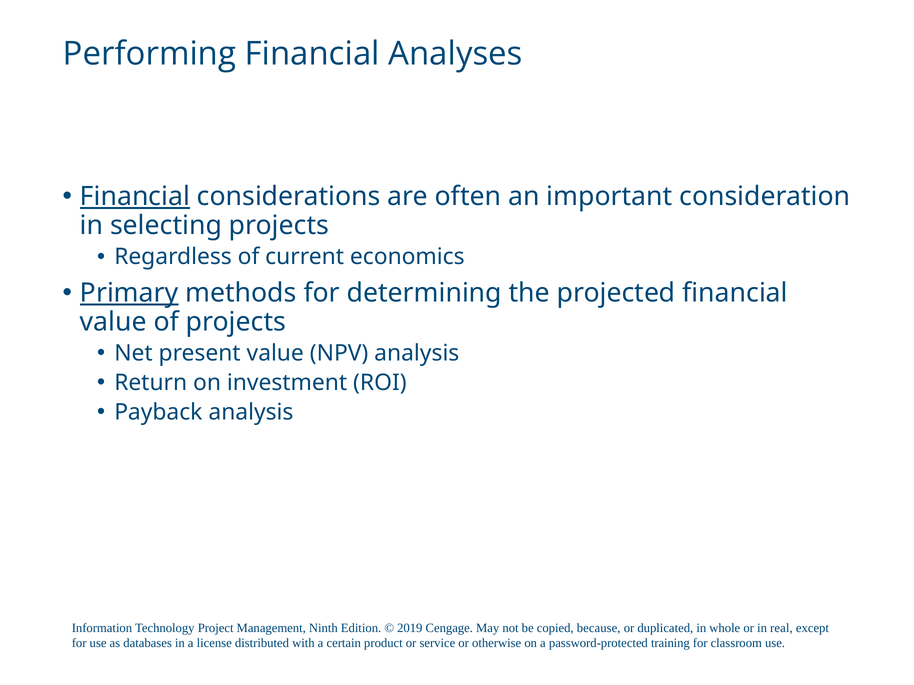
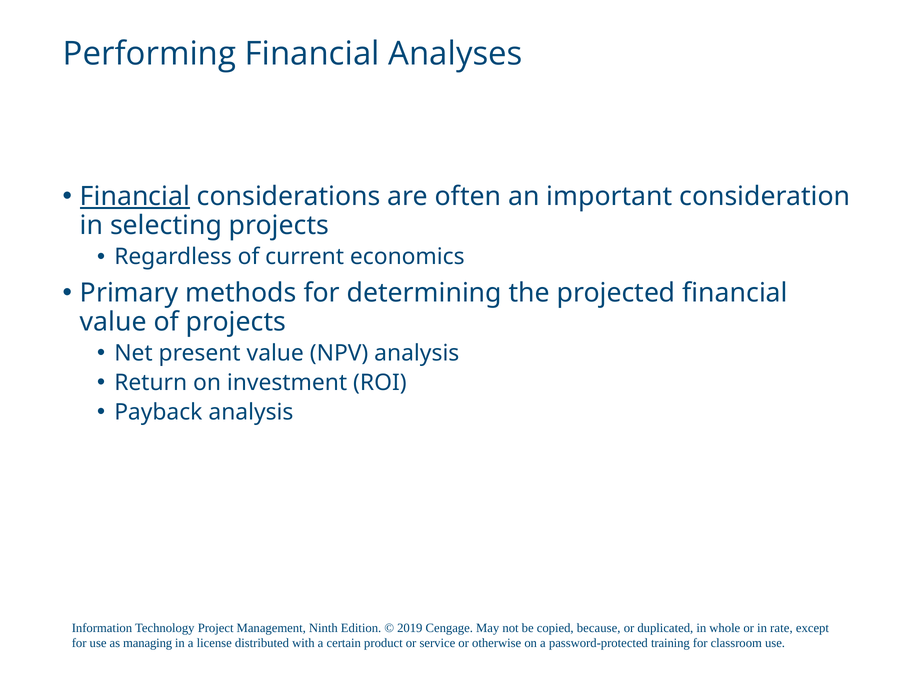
Primary underline: present -> none
real: real -> rate
databases: databases -> managing
